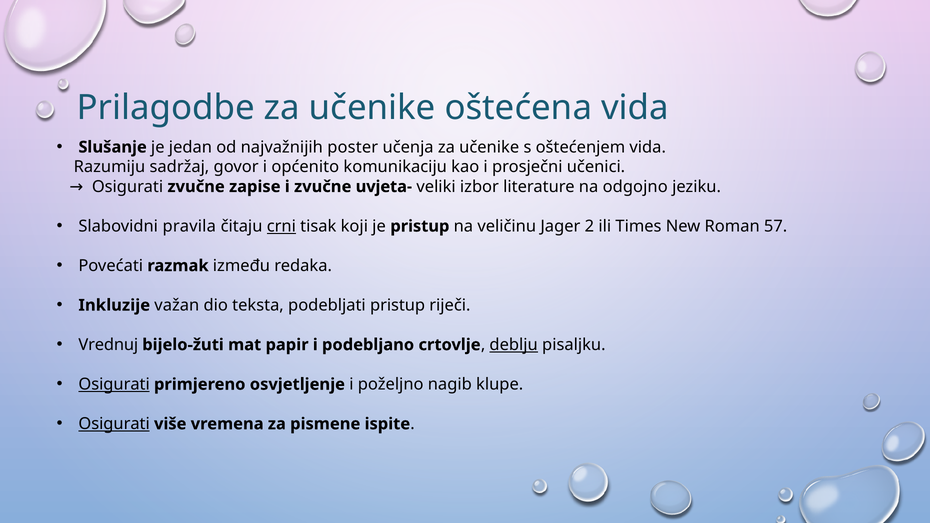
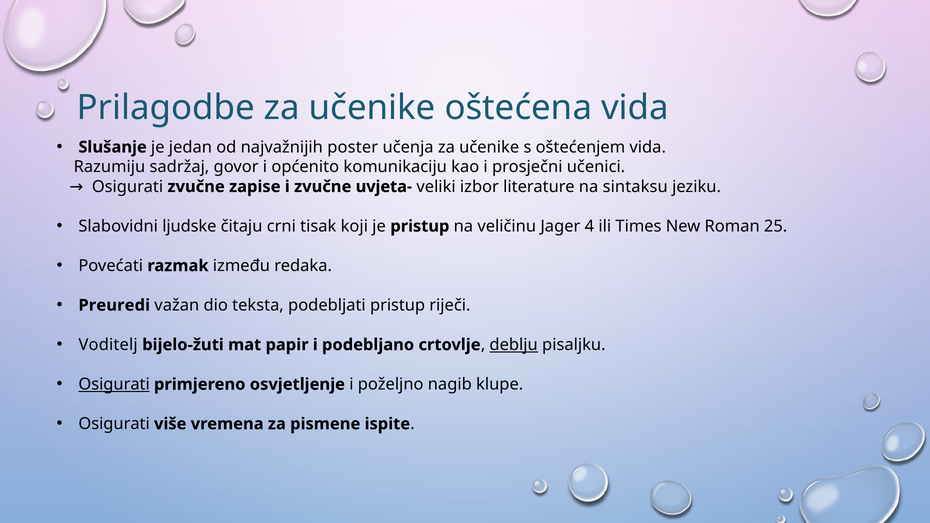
odgojno: odgojno -> sintaksu
pravila: pravila -> ljudske
crni underline: present -> none
2: 2 -> 4
57: 57 -> 25
Inkluzije: Inkluzije -> Preuredi
Vrednuj: Vrednuj -> Voditelj
Osigurati at (114, 424) underline: present -> none
